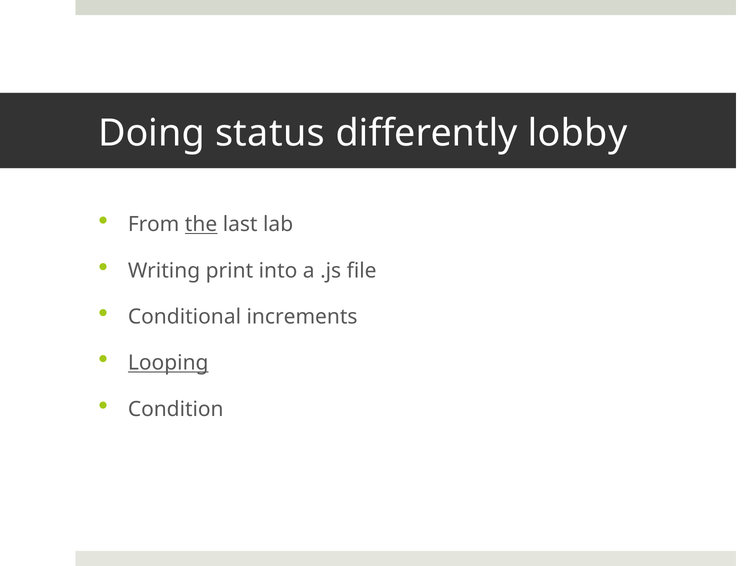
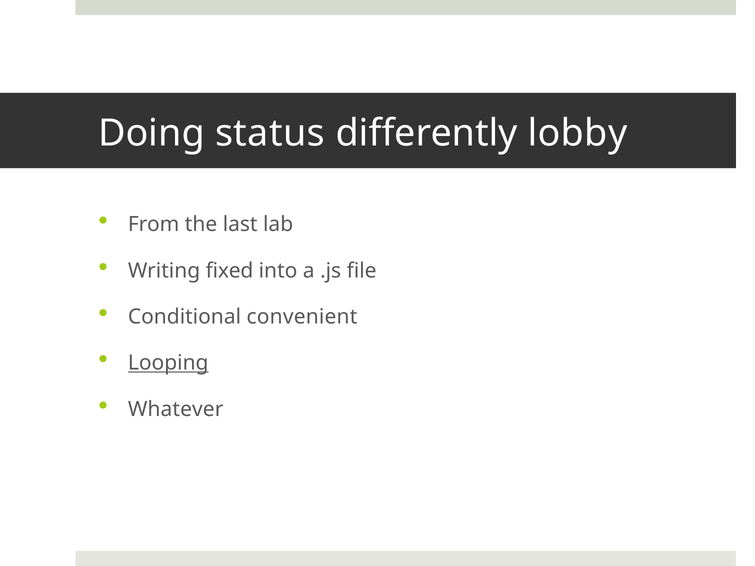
the underline: present -> none
print: print -> fixed
increments: increments -> convenient
Condition: Condition -> Whatever
